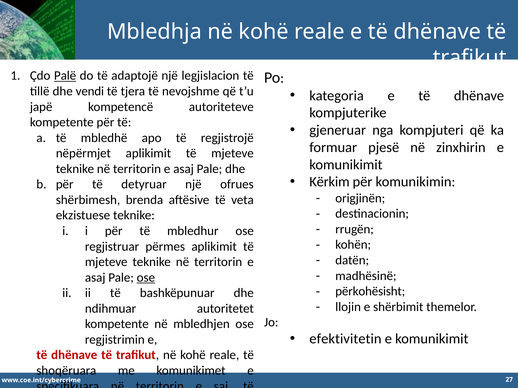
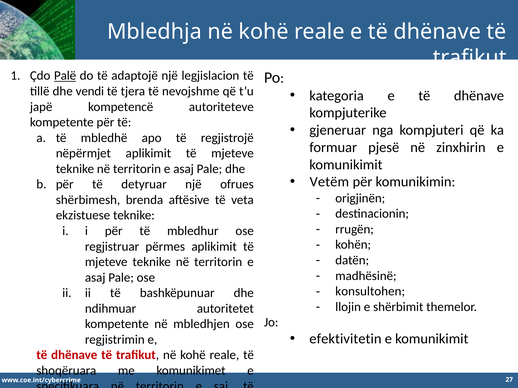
Kërkim: Kërkim -> Vetëm
ose at (146, 278) underline: present -> none
përkohësisht: përkohësisht -> konsultohen
